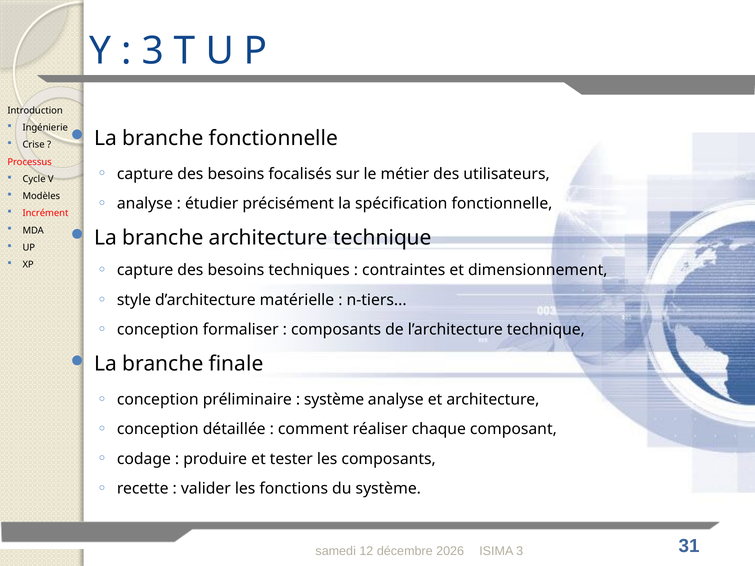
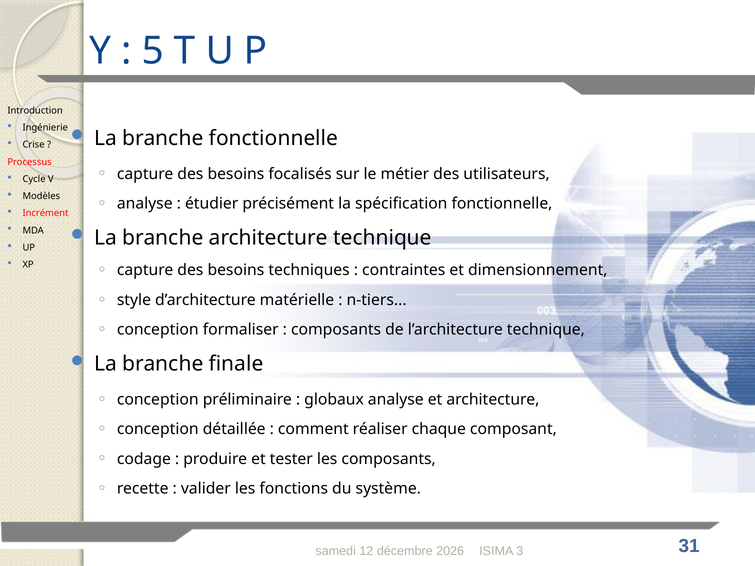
3 at (153, 51): 3 -> 5
système at (334, 400): système -> globaux
